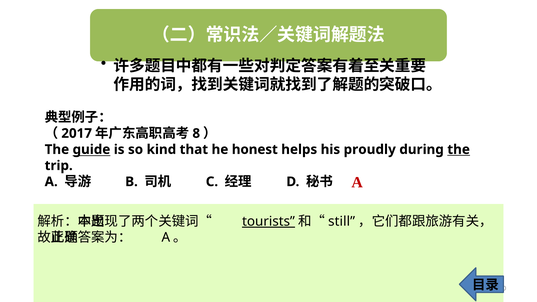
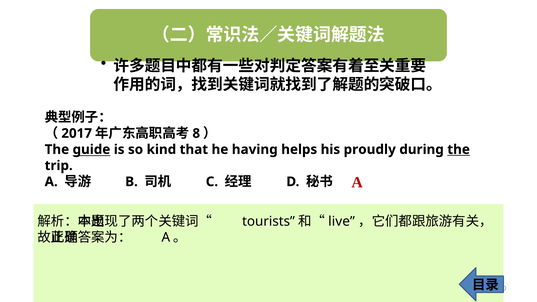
honest: honest -> having
tourists underline: present -> none
still: still -> live
